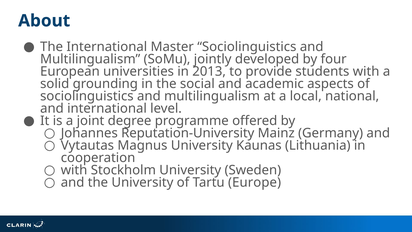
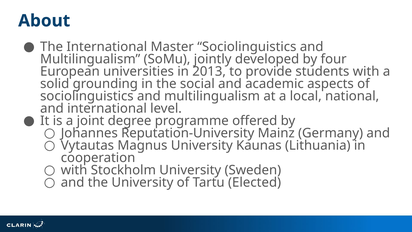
Europe: Europe -> Elected
